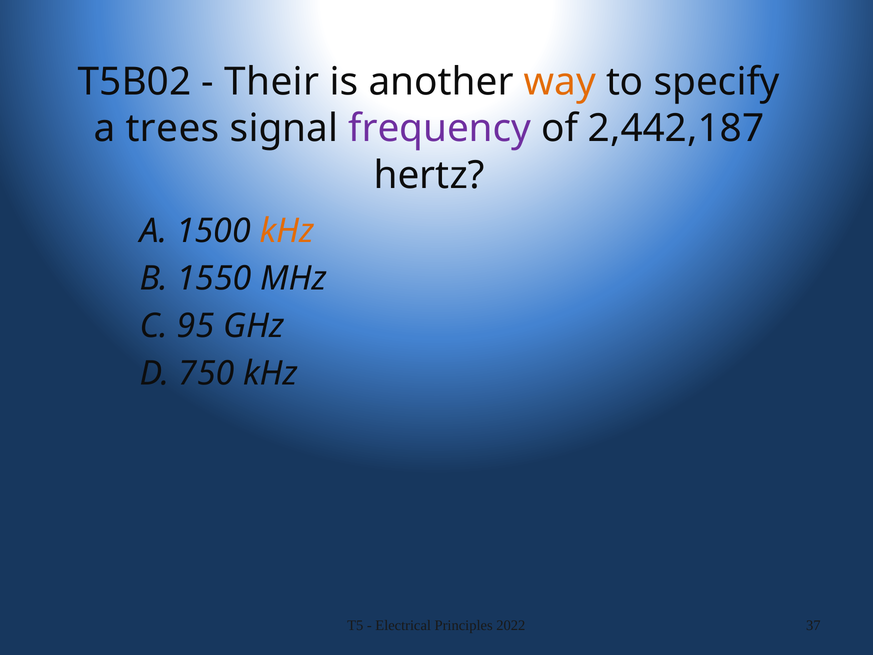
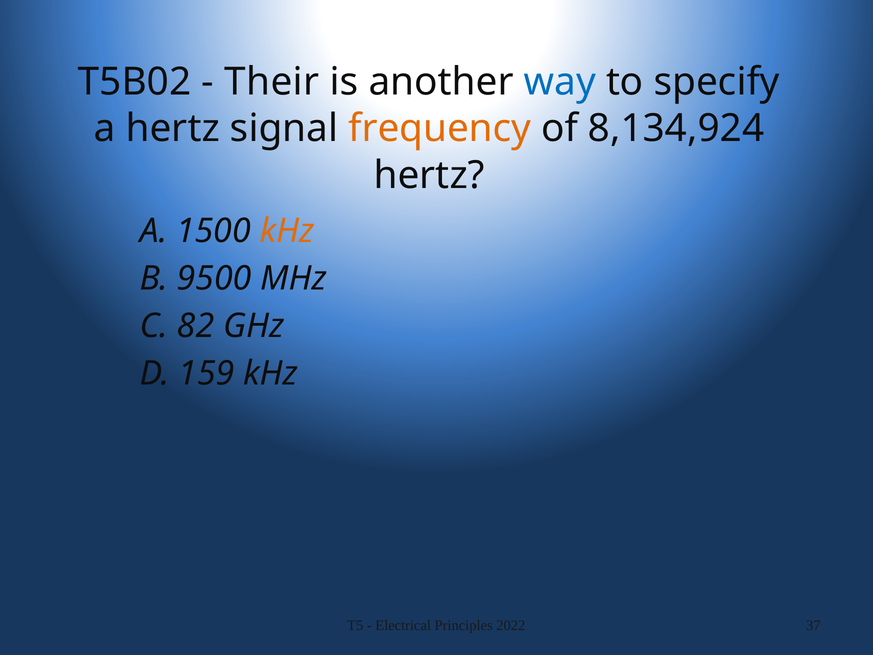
way colour: orange -> blue
a trees: trees -> hertz
frequency colour: purple -> orange
2,442,187: 2,442,187 -> 8,134,924
1550: 1550 -> 9500
95: 95 -> 82
750: 750 -> 159
